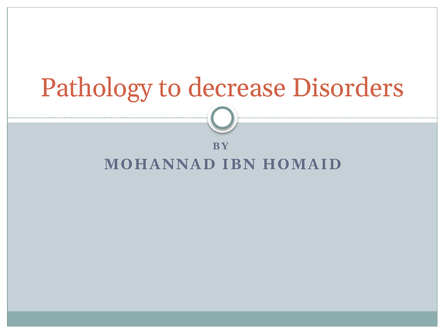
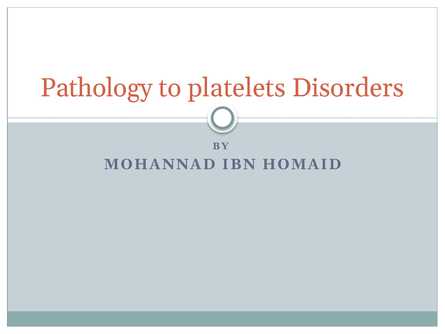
decrease: decrease -> platelets
